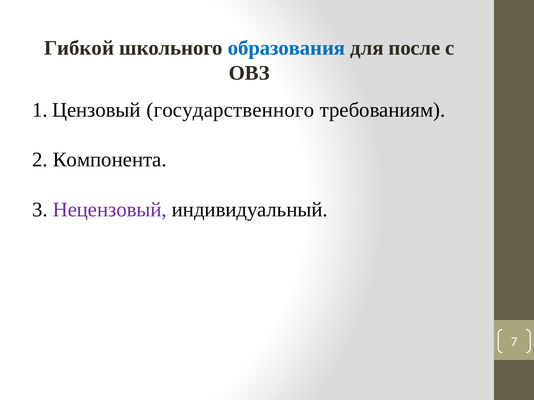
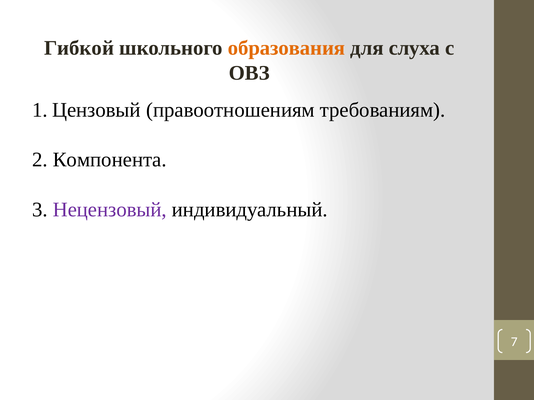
образования colour: blue -> orange
после: после -> слуха
государственного: государственного -> правоотношениям
